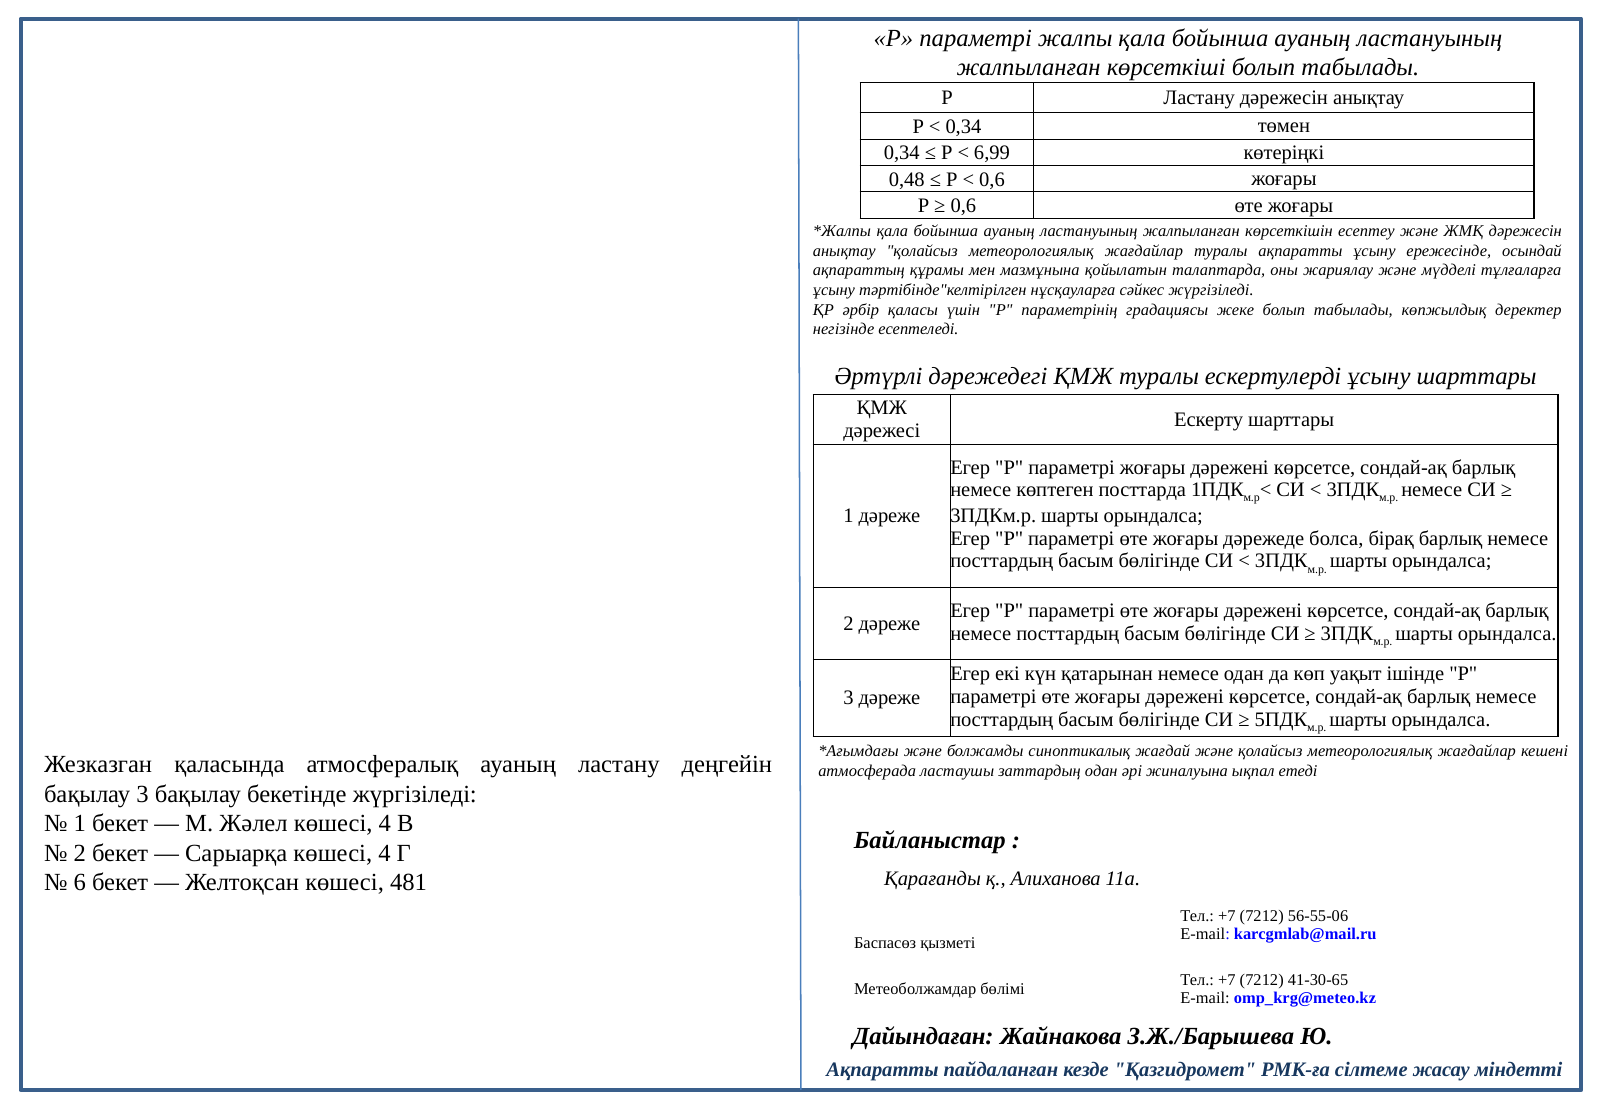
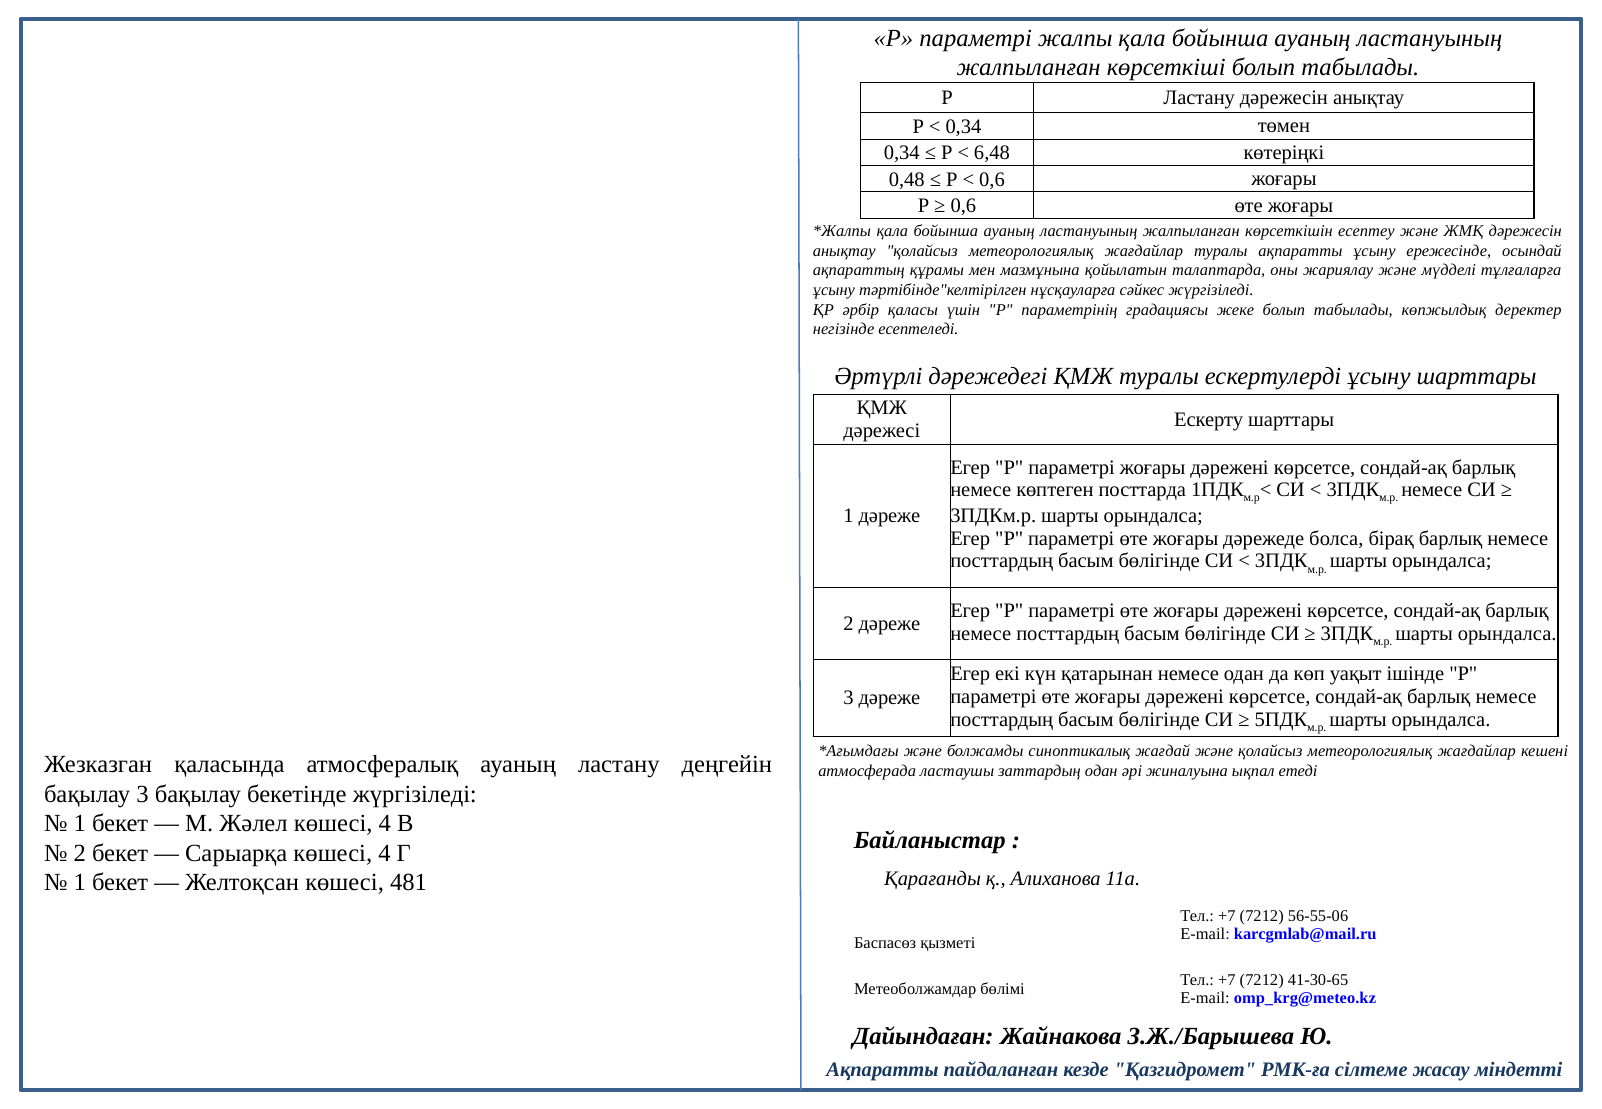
6,99: 6,99 -> 6,48
6 at (80, 883): 6 -> 1
